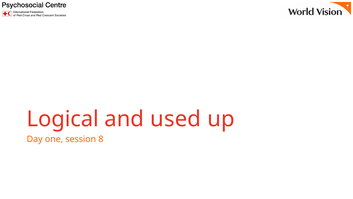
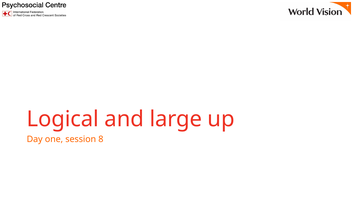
used: used -> large
